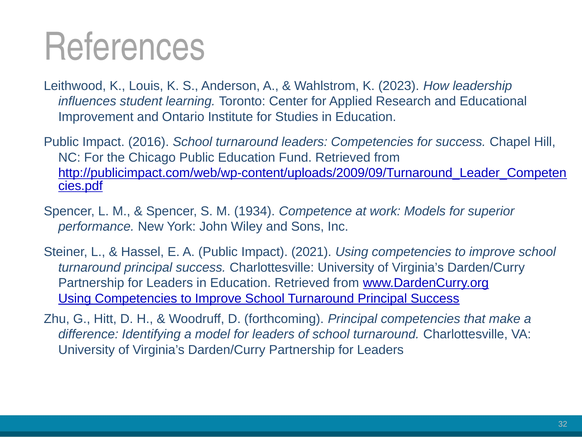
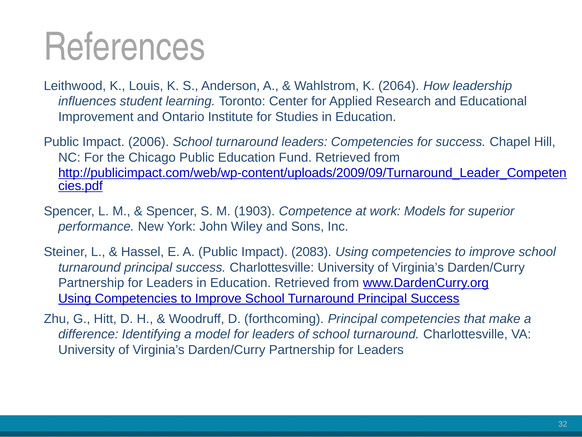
2023: 2023 -> 2064
2016: 2016 -> 2006
1934: 1934 -> 1903
2021: 2021 -> 2083
